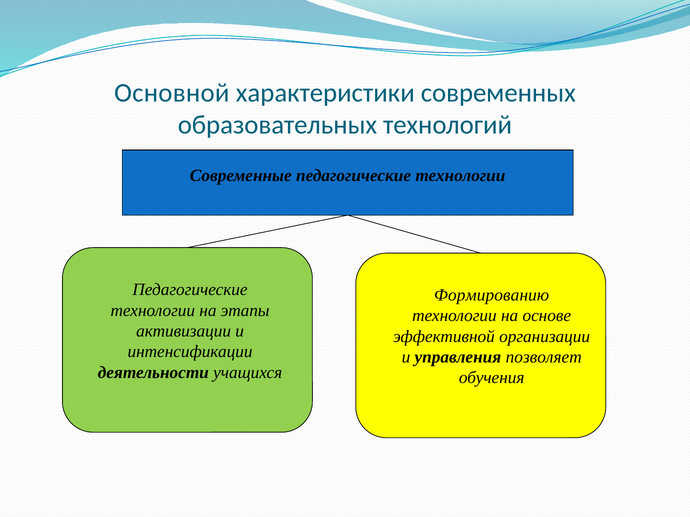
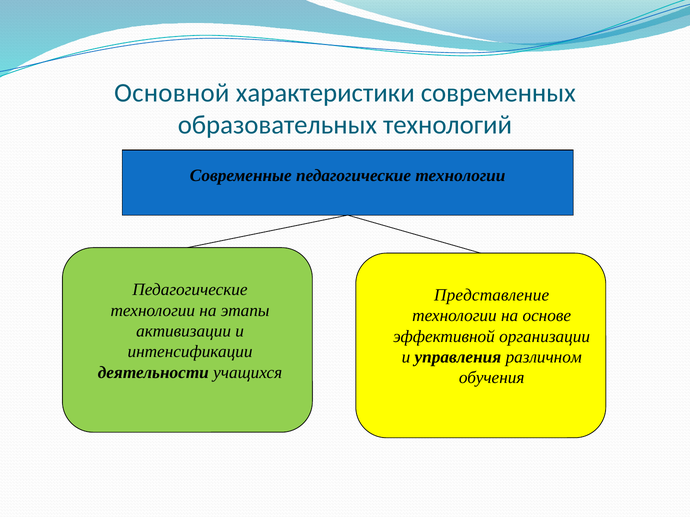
Формированию: Формированию -> Представление
позволяет: позволяет -> различном
